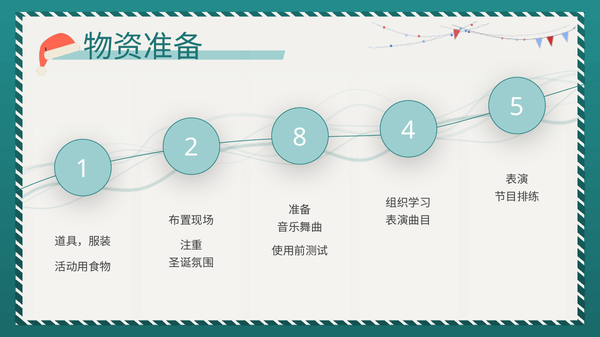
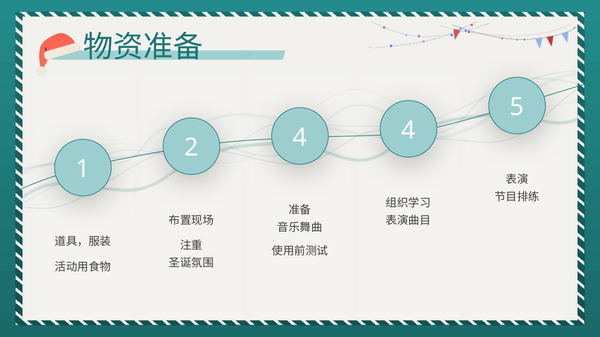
2 8: 8 -> 4
